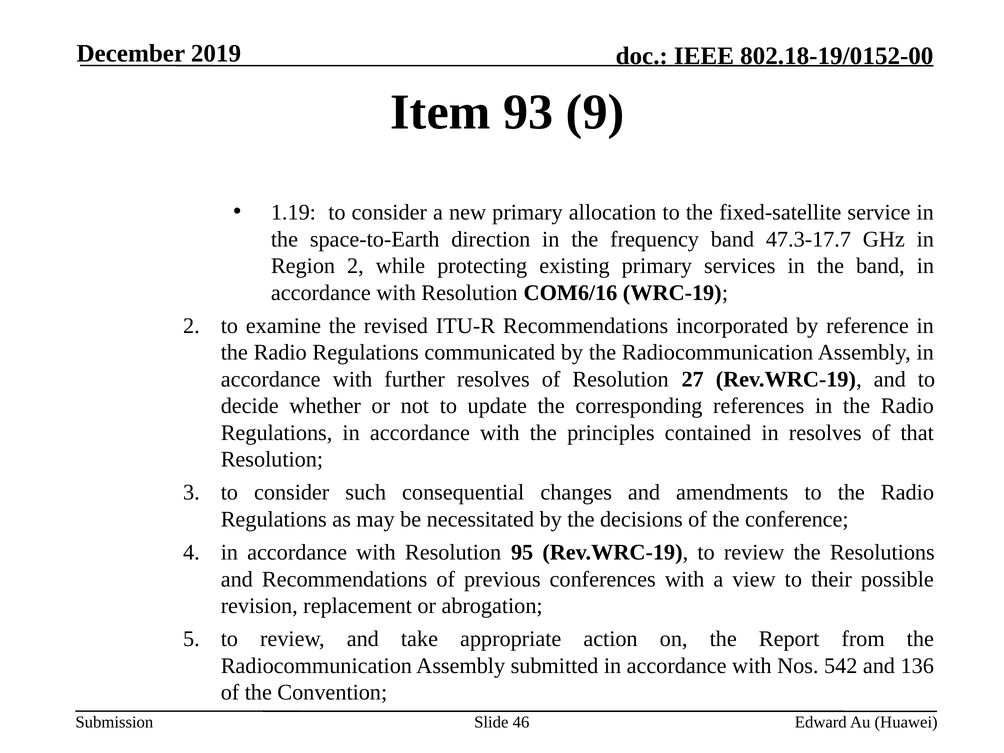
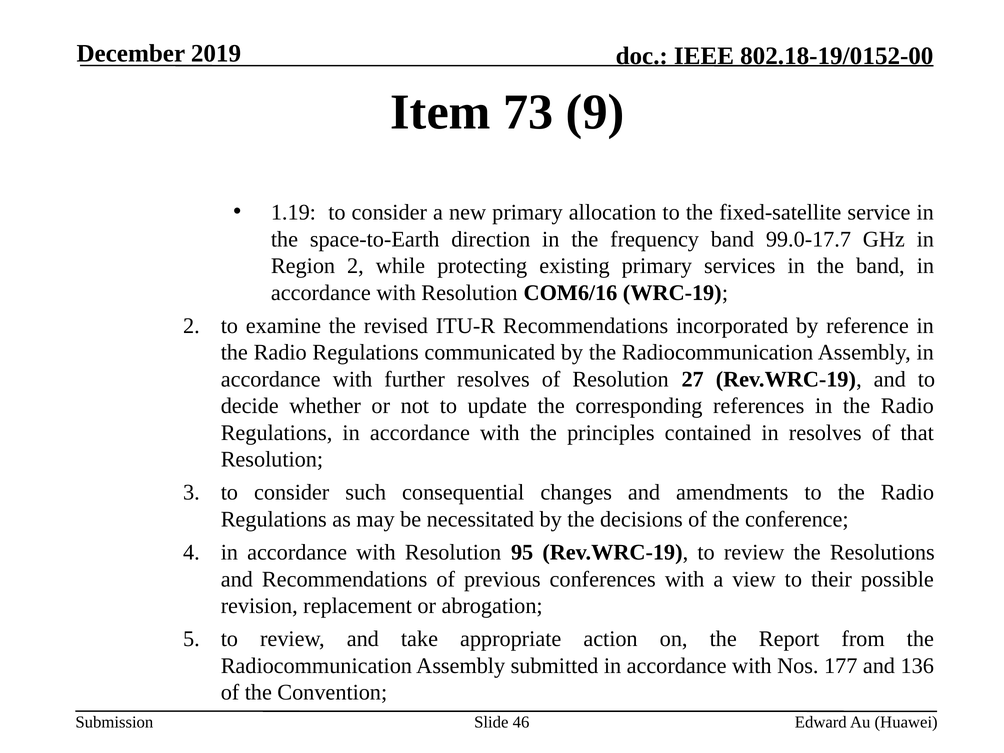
93: 93 -> 73
47.3-17.7: 47.3-17.7 -> 99.0-17.7
542: 542 -> 177
